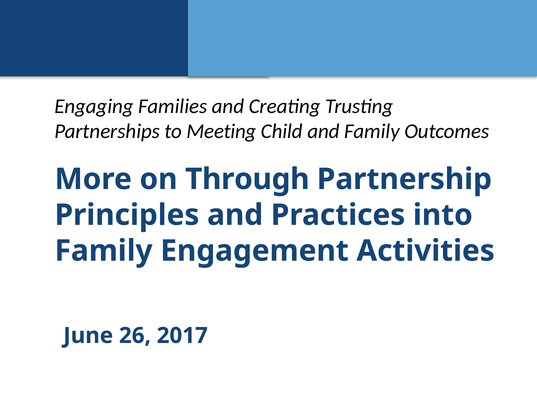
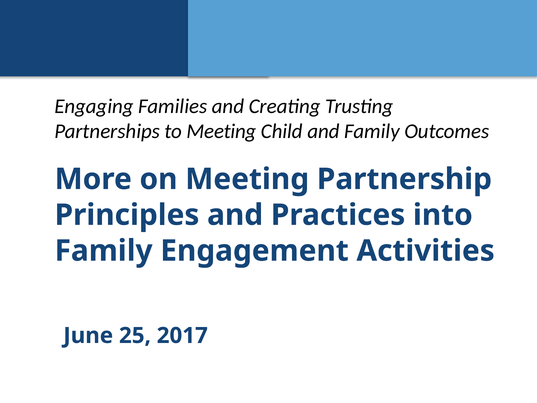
on Through: Through -> Meeting
26: 26 -> 25
